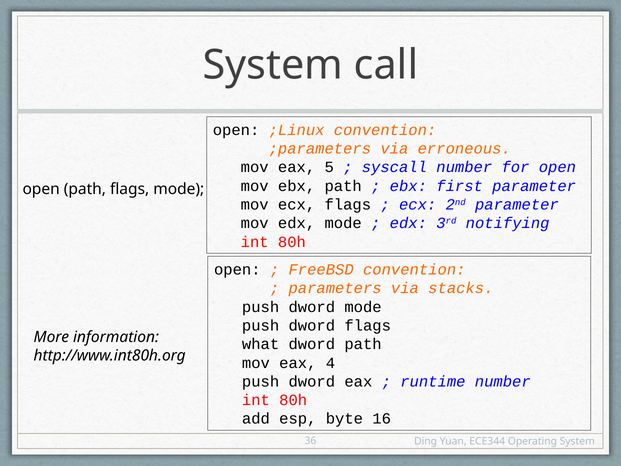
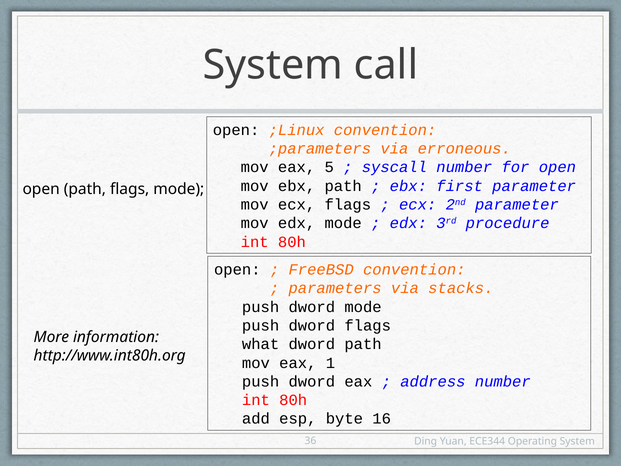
notifying: notifying -> procedure
4: 4 -> 1
runtime: runtime -> address
